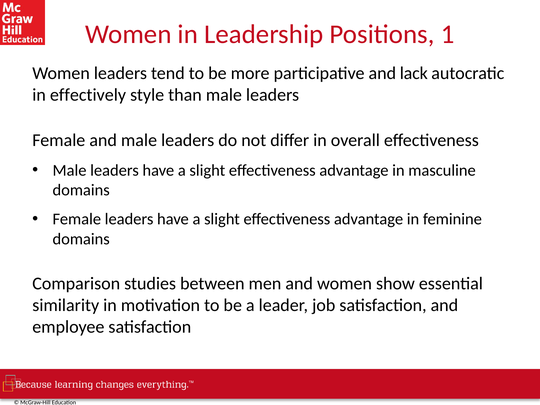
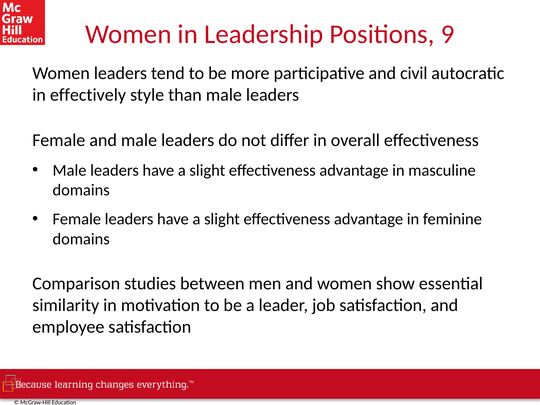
1: 1 -> 9
lack: lack -> civil
